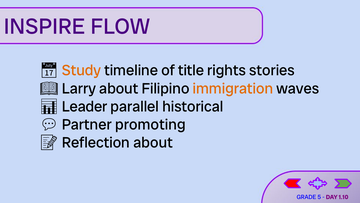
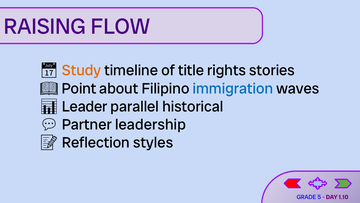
INSPIRE: INSPIRE -> RAISING
Larry: Larry -> Point
immigration colour: orange -> blue
promoting: promoting -> leadership
Reflection about: about -> styles
